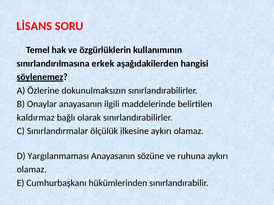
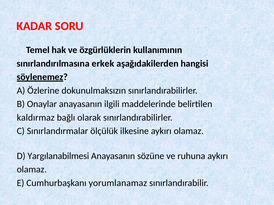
LİSANS: LİSANS -> KADAR
Yargılanmaması: Yargılanmaması -> Yargılanabilmesi
hükümlerinden: hükümlerinden -> yorumlanamaz
